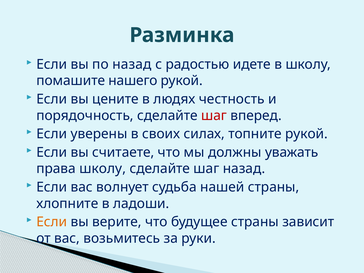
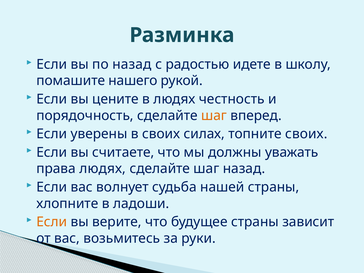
шаг at (214, 116) colour: red -> orange
топните рукой: рукой -> своих
права школу: школу -> людях
